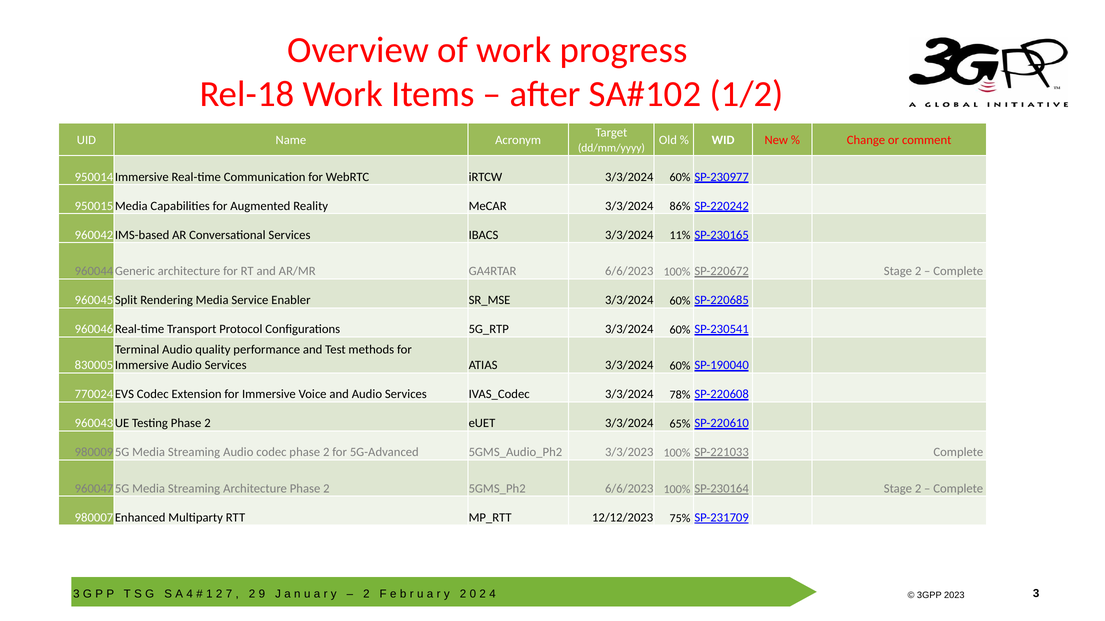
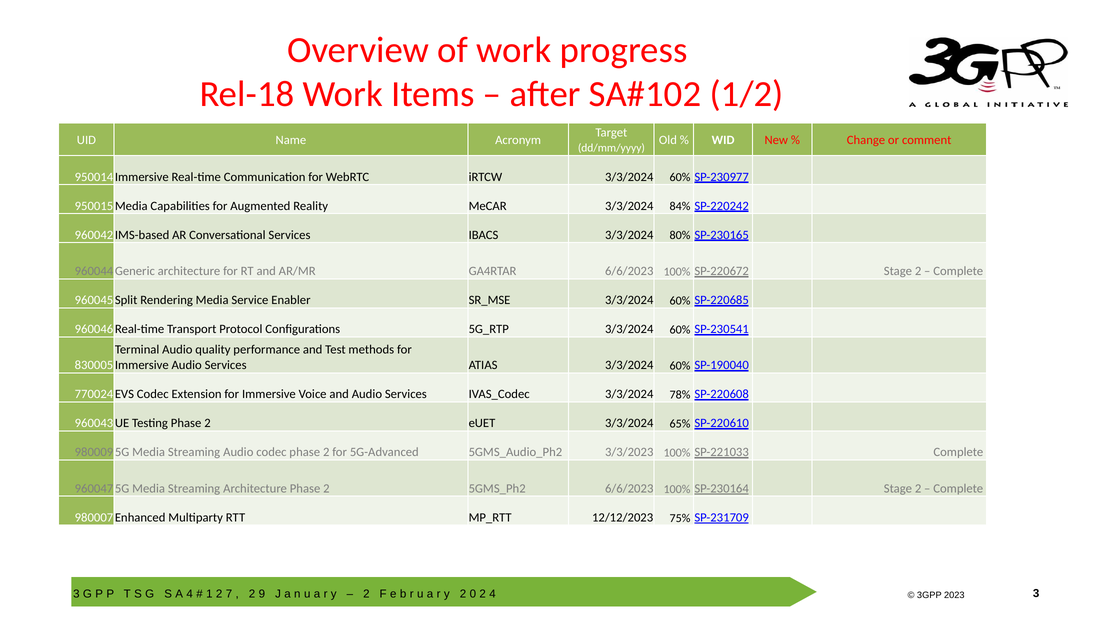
86%: 86% -> 84%
11%: 11% -> 80%
